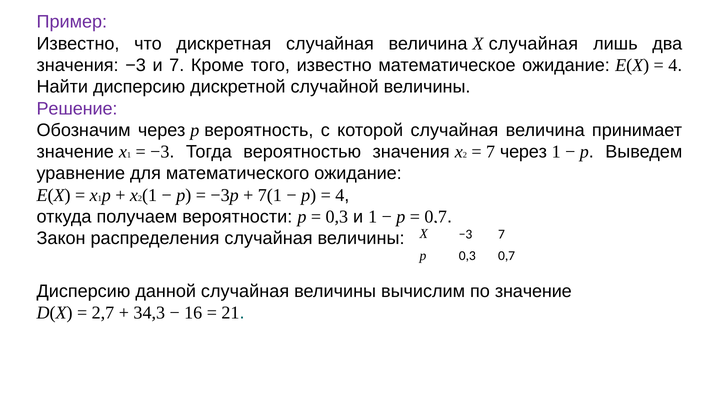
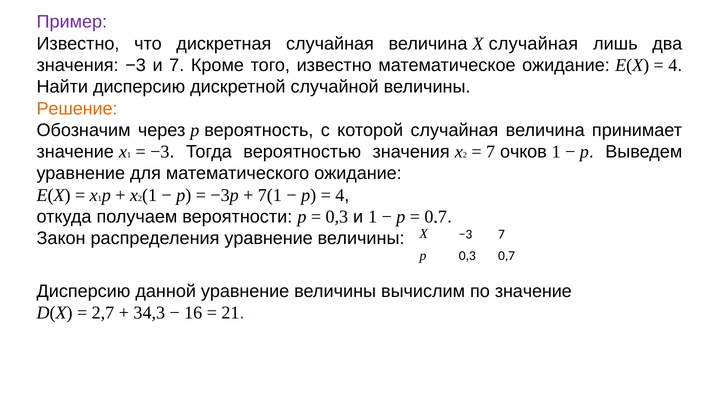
Решение colour: purple -> orange
7 через: через -> очков
распределения случайная: случайная -> уравнение
данной случайная: случайная -> уравнение
